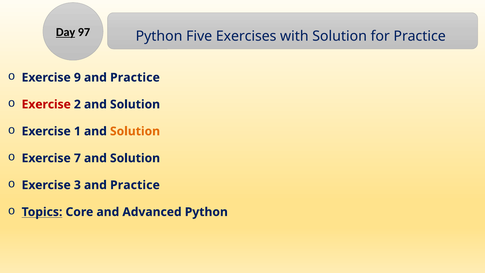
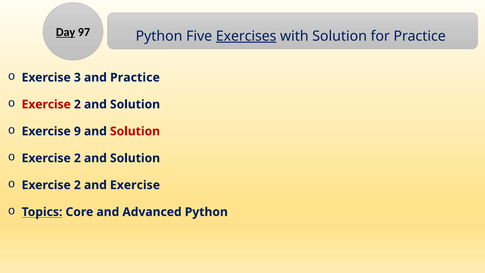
Exercises underline: none -> present
9: 9 -> 3
1: 1 -> 9
Solution at (135, 131) colour: orange -> red
7 at (77, 158): 7 -> 2
3 at (77, 185): 3 -> 2
Practice at (135, 185): Practice -> Exercise
